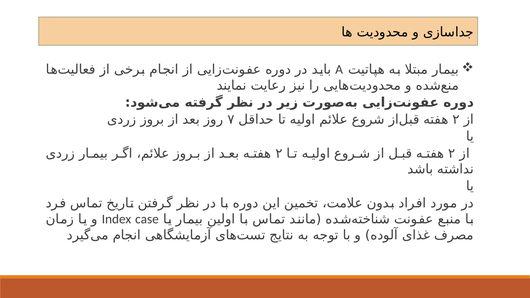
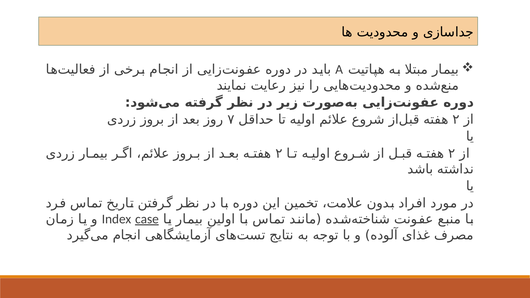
case underline: none -> present
